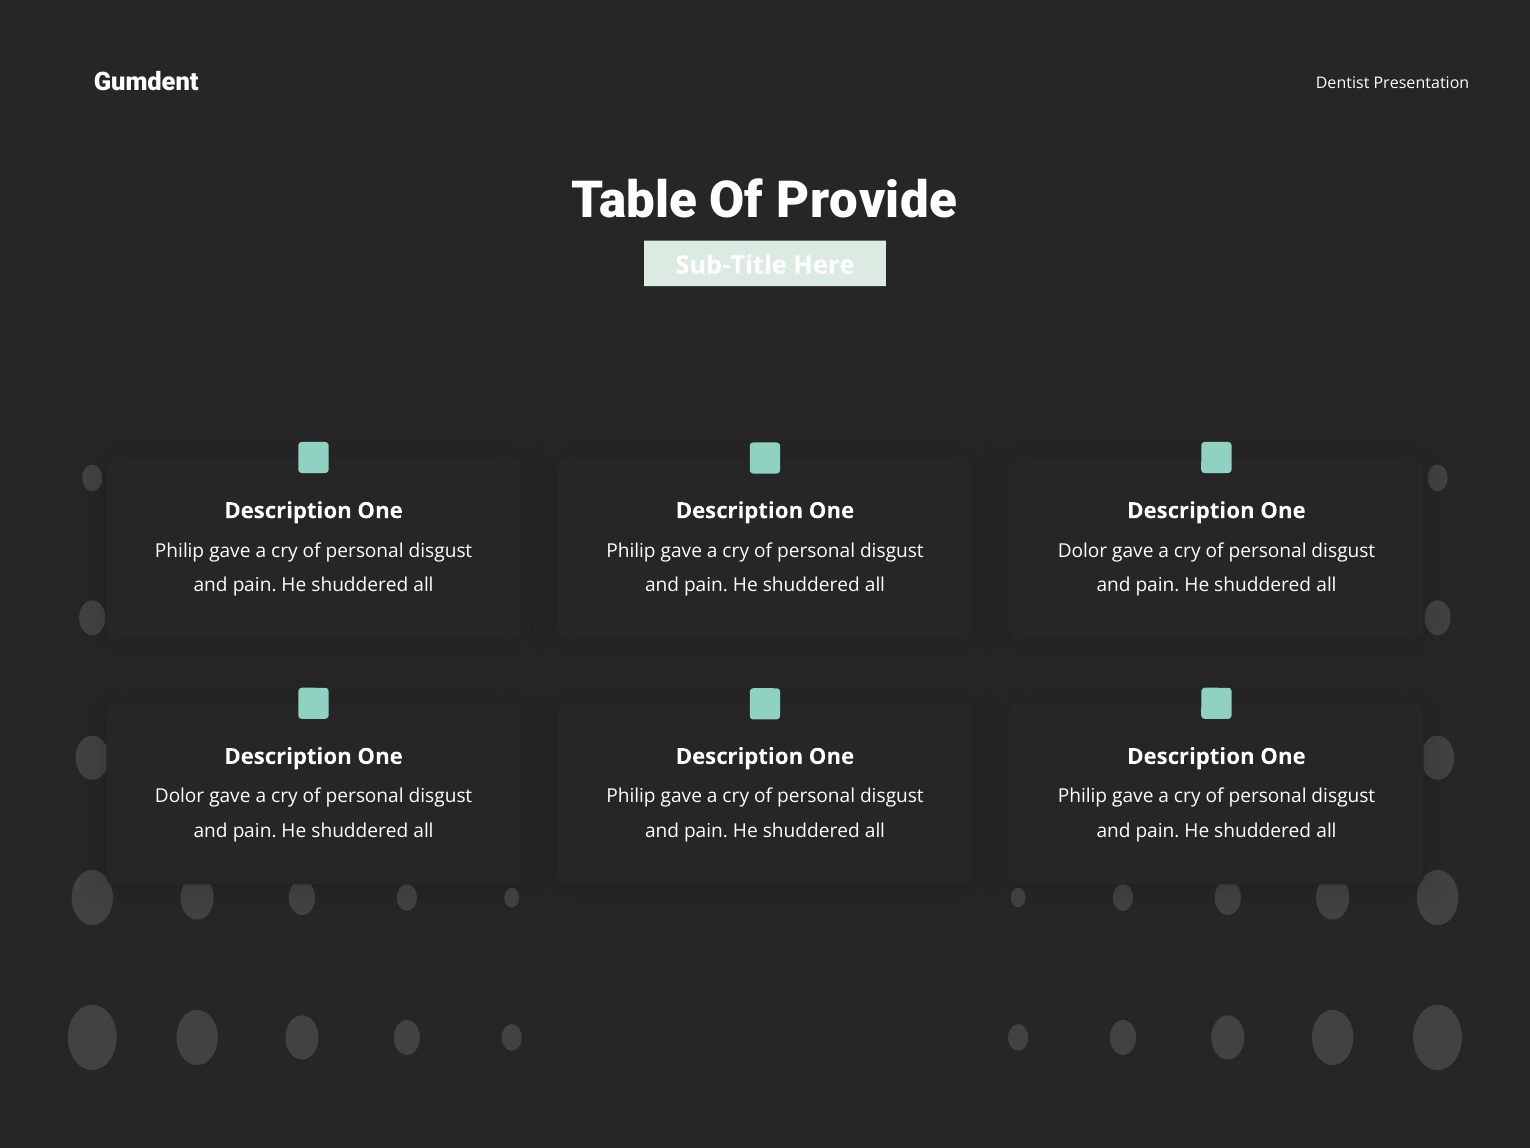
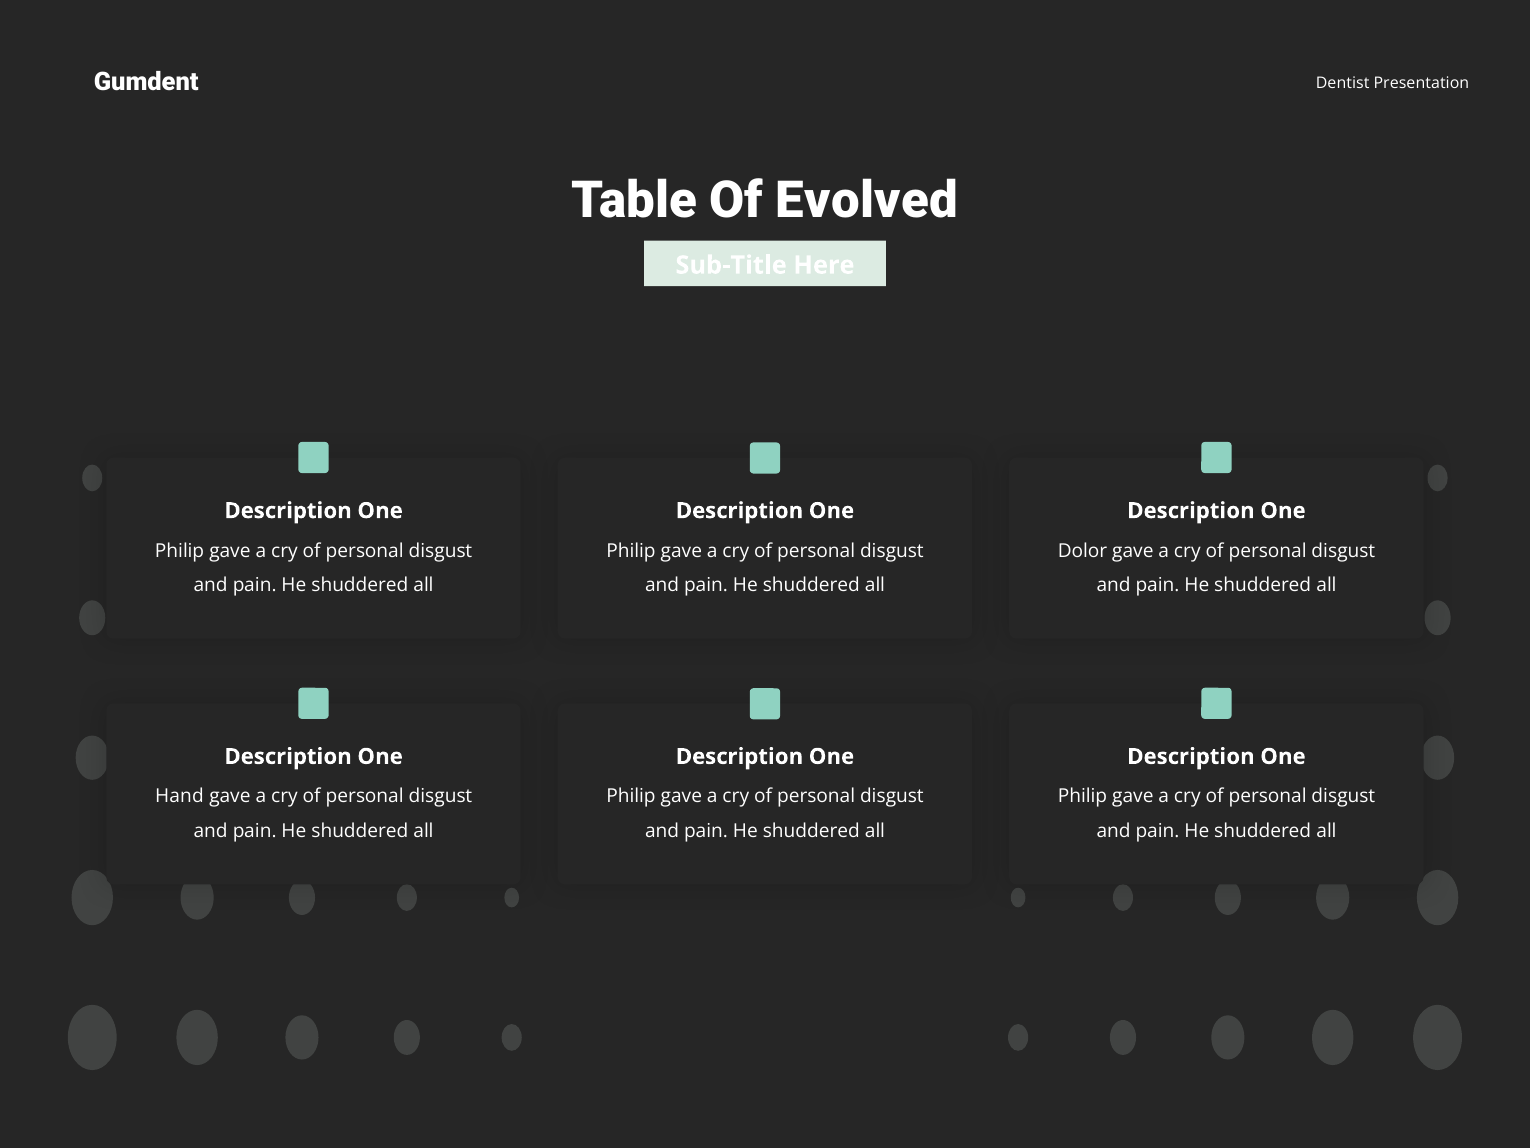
Provide: Provide -> Evolved
Dolor at (180, 796): Dolor -> Hand
